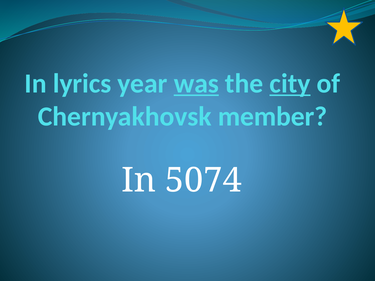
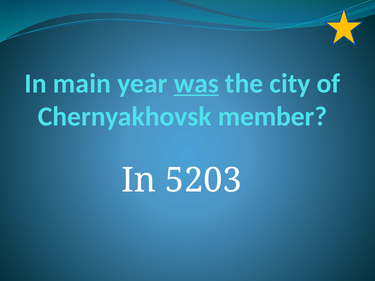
lyrics: lyrics -> main
city underline: present -> none
5074: 5074 -> 5203
